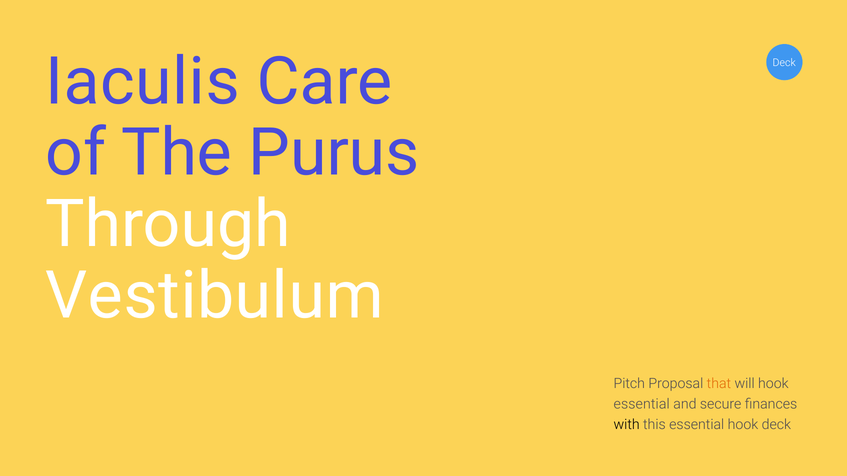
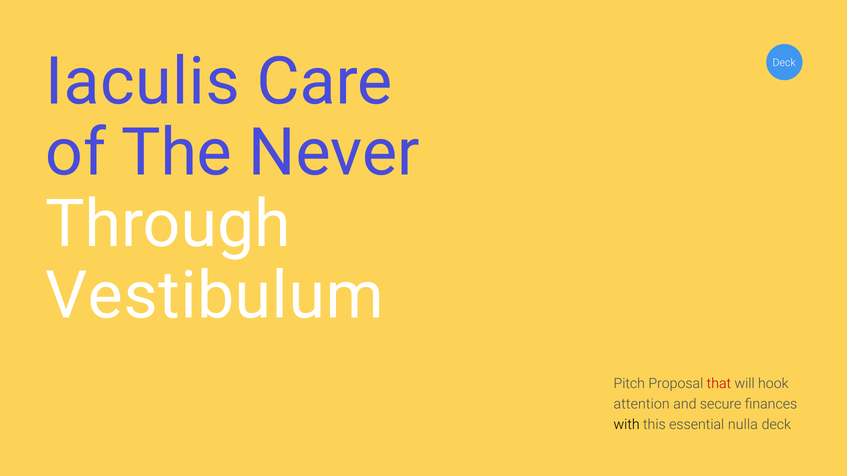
Purus: Purus -> Never
that colour: orange -> red
essential at (642, 404): essential -> attention
essential hook: hook -> nulla
